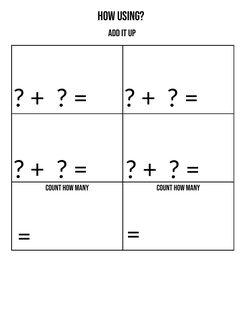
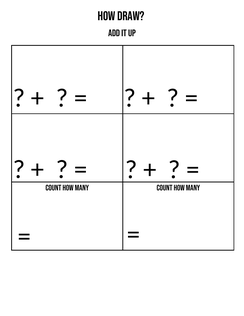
Using: Using -> Draw
